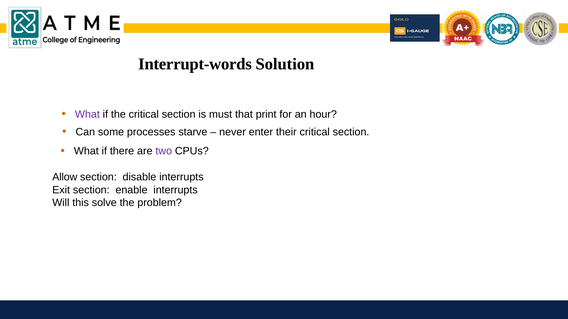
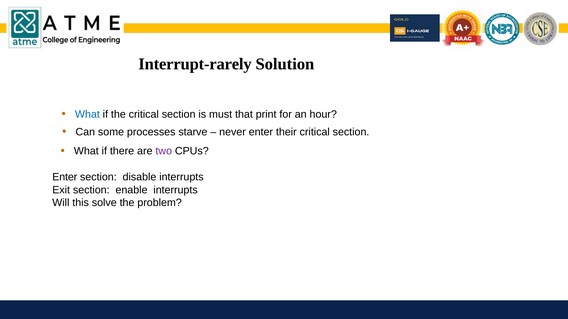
Interrupt-words: Interrupt-words -> Interrupt-rarely
What at (87, 114) colour: purple -> blue
Allow at (65, 177): Allow -> Enter
